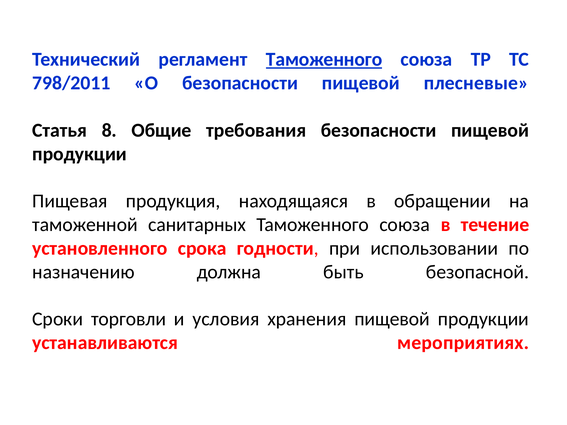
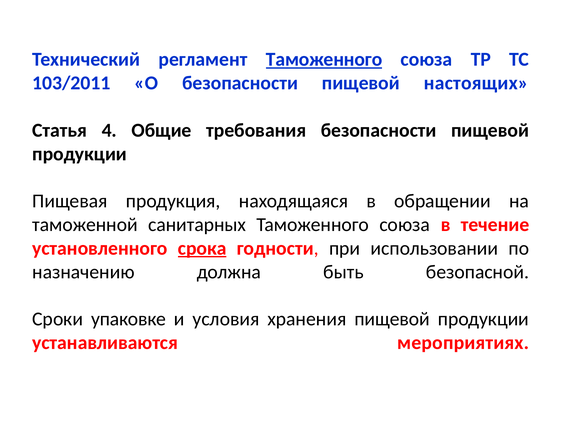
798/2011: 798/2011 -> 103/2011
плесневые: плесневые -> настоящих
8: 8 -> 4
срока underline: none -> present
торговли: торговли -> упаковке
